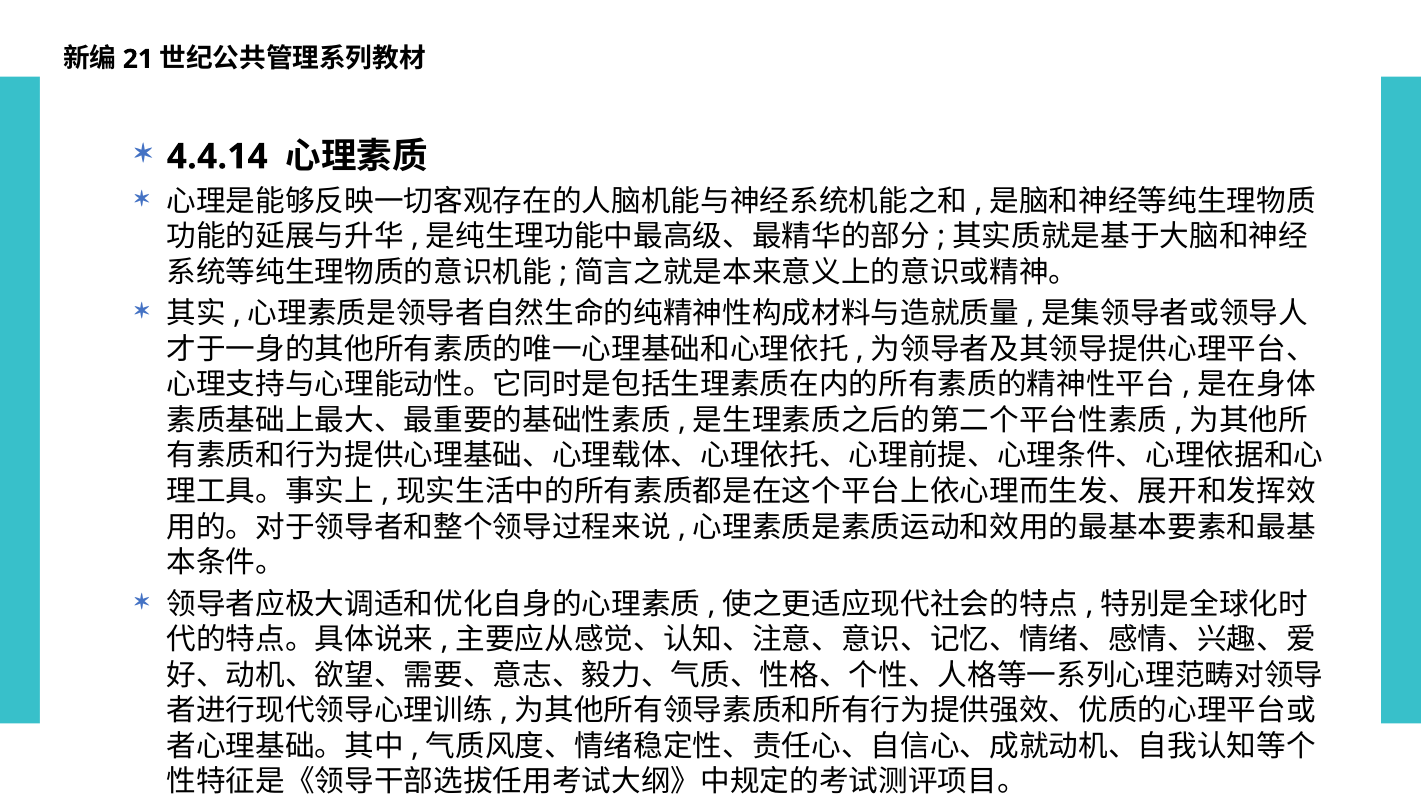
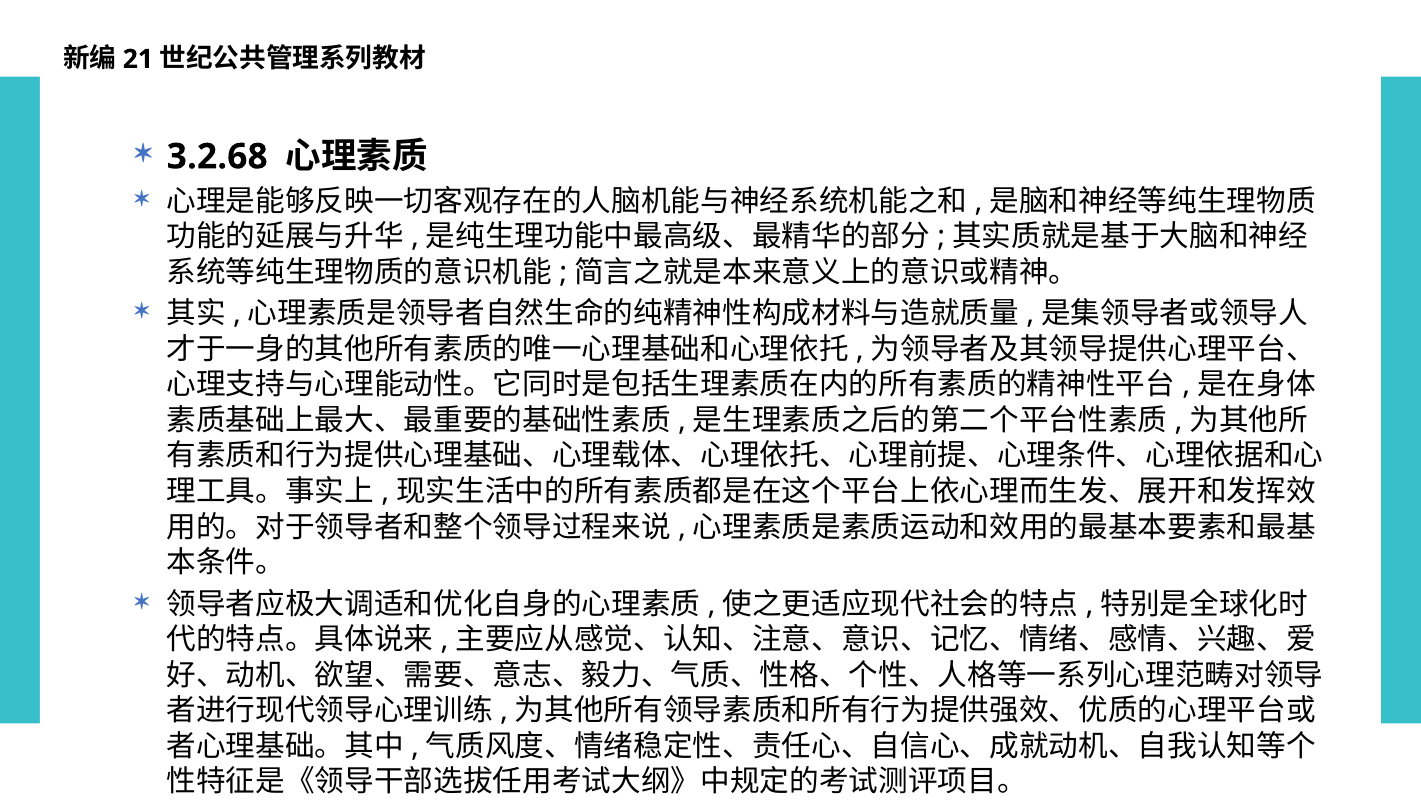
4.4.14: 4.4.14 -> 3.2.68
